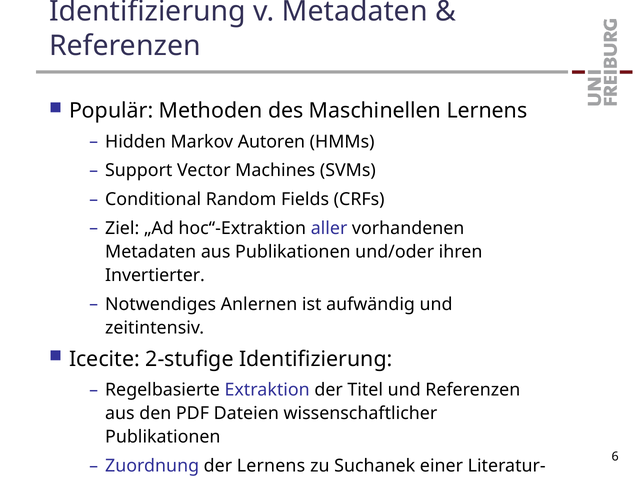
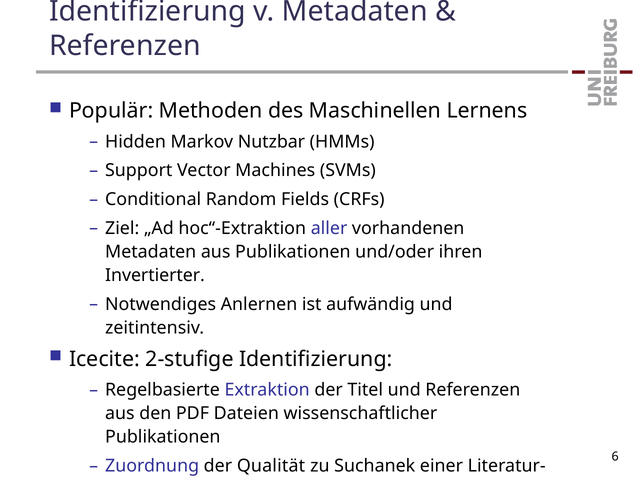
Autoren: Autoren -> Nutzbar
der Lernens: Lernens -> Qualität
